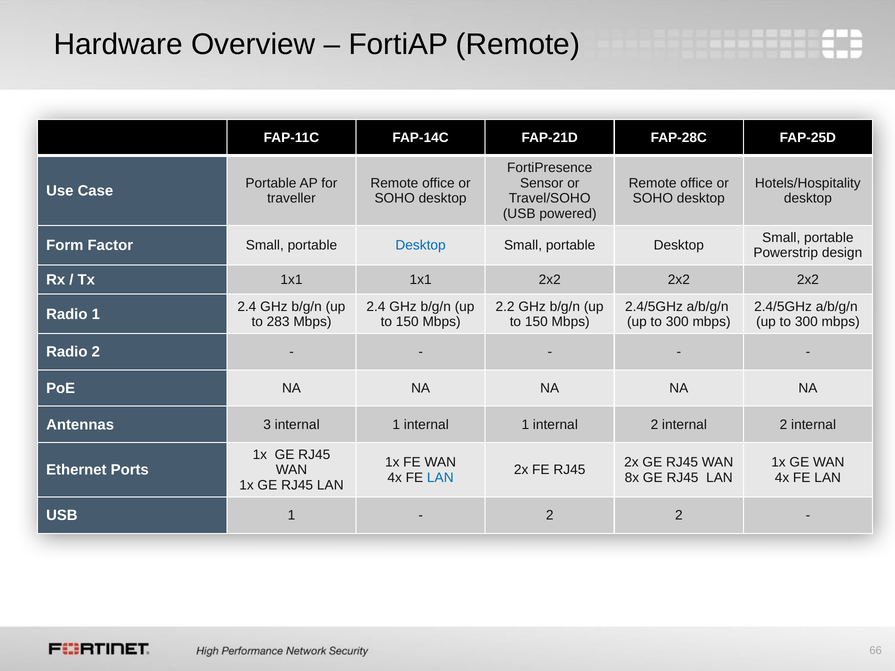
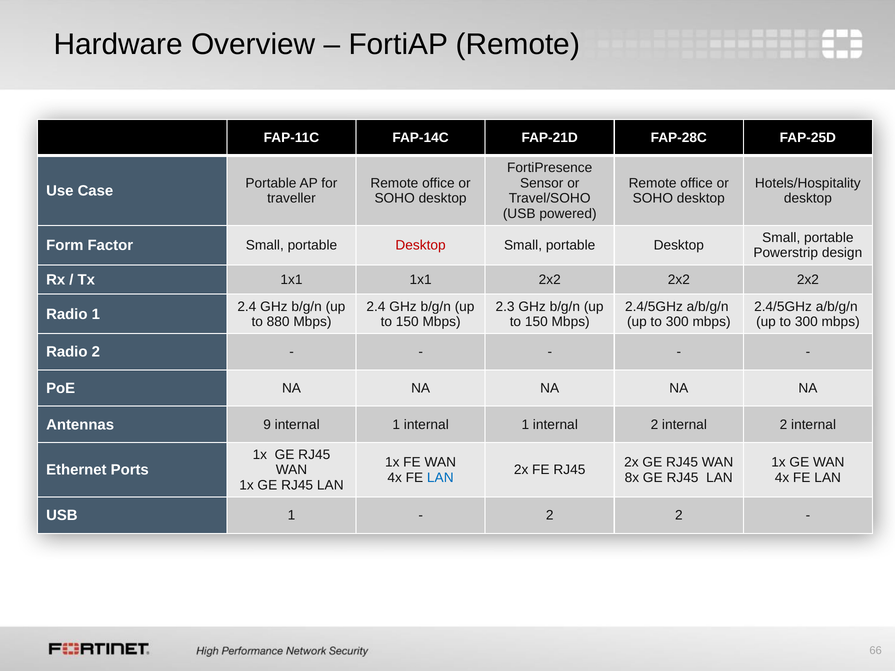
Desktop at (421, 245) colour: blue -> red
2.2: 2.2 -> 2.3
283: 283 -> 880
3: 3 -> 9
